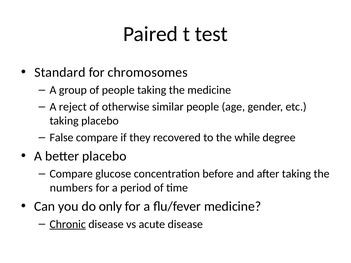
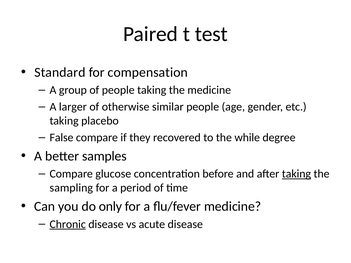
chromosomes: chromosomes -> compensation
reject: reject -> larger
better placebo: placebo -> samples
taking at (296, 174) underline: none -> present
numbers: numbers -> sampling
